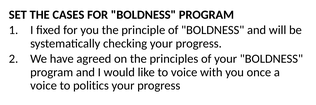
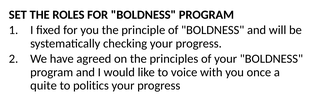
CASES: CASES -> ROLES
voice at (44, 86): voice -> quite
